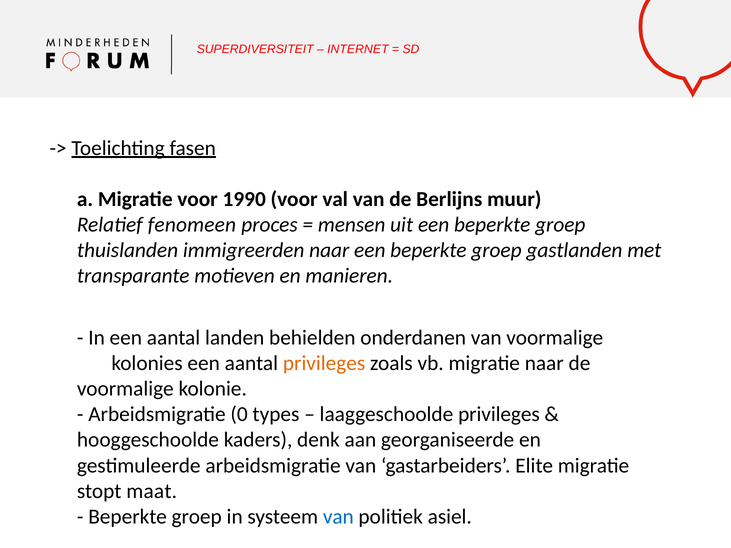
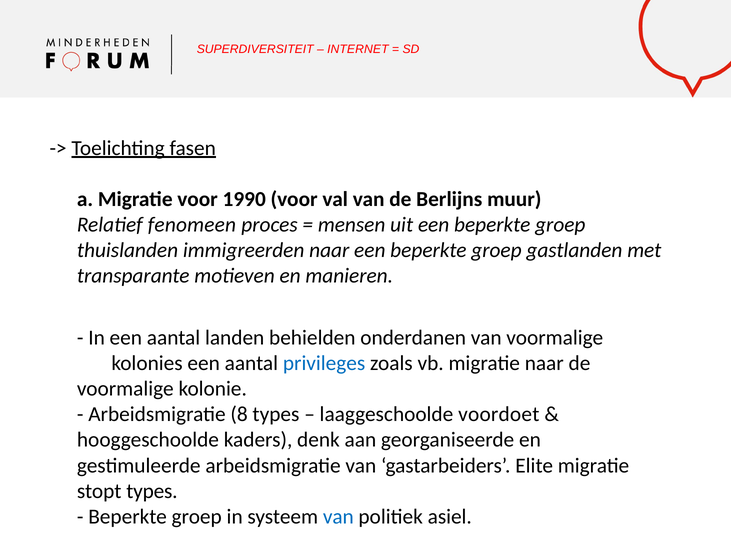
privileges at (324, 363) colour: orange -> blue
0: 0 -> 8
laaggeschoolde privileges: privileges -> voordoet
stopt maat: maat -> types
